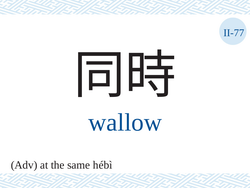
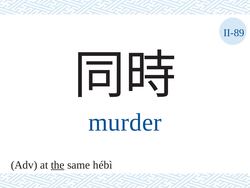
II-77: II-77 -> II-89
wallow: wallow -> murder
the underline: none -> present
